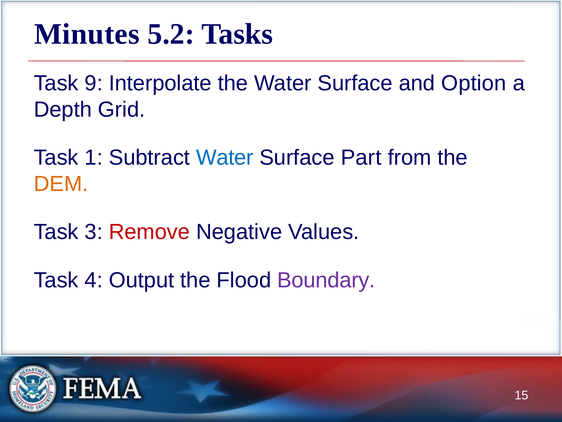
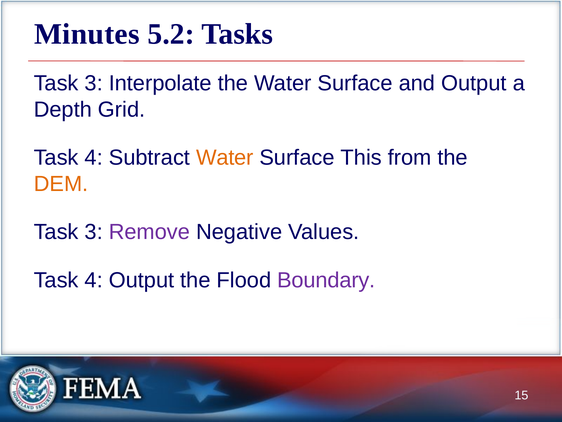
9 at (94, 83): 9 -> 3
and Option: Option -> Output
1 at (94, 157): 1 -> 4
Water at (225, 157) colour: blue -> orange
Part: Part -> This
Remove colour: red -> purple
